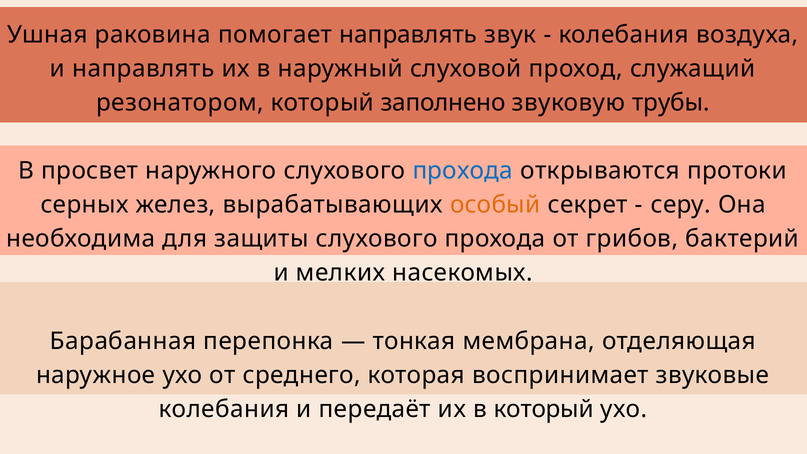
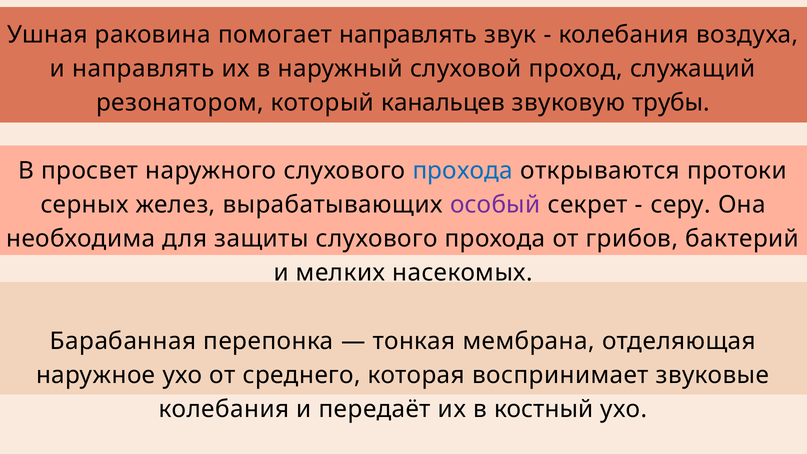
заполнено: заполнено -> канальцев
особый colour: orange -> purple
в который: который -> костный
